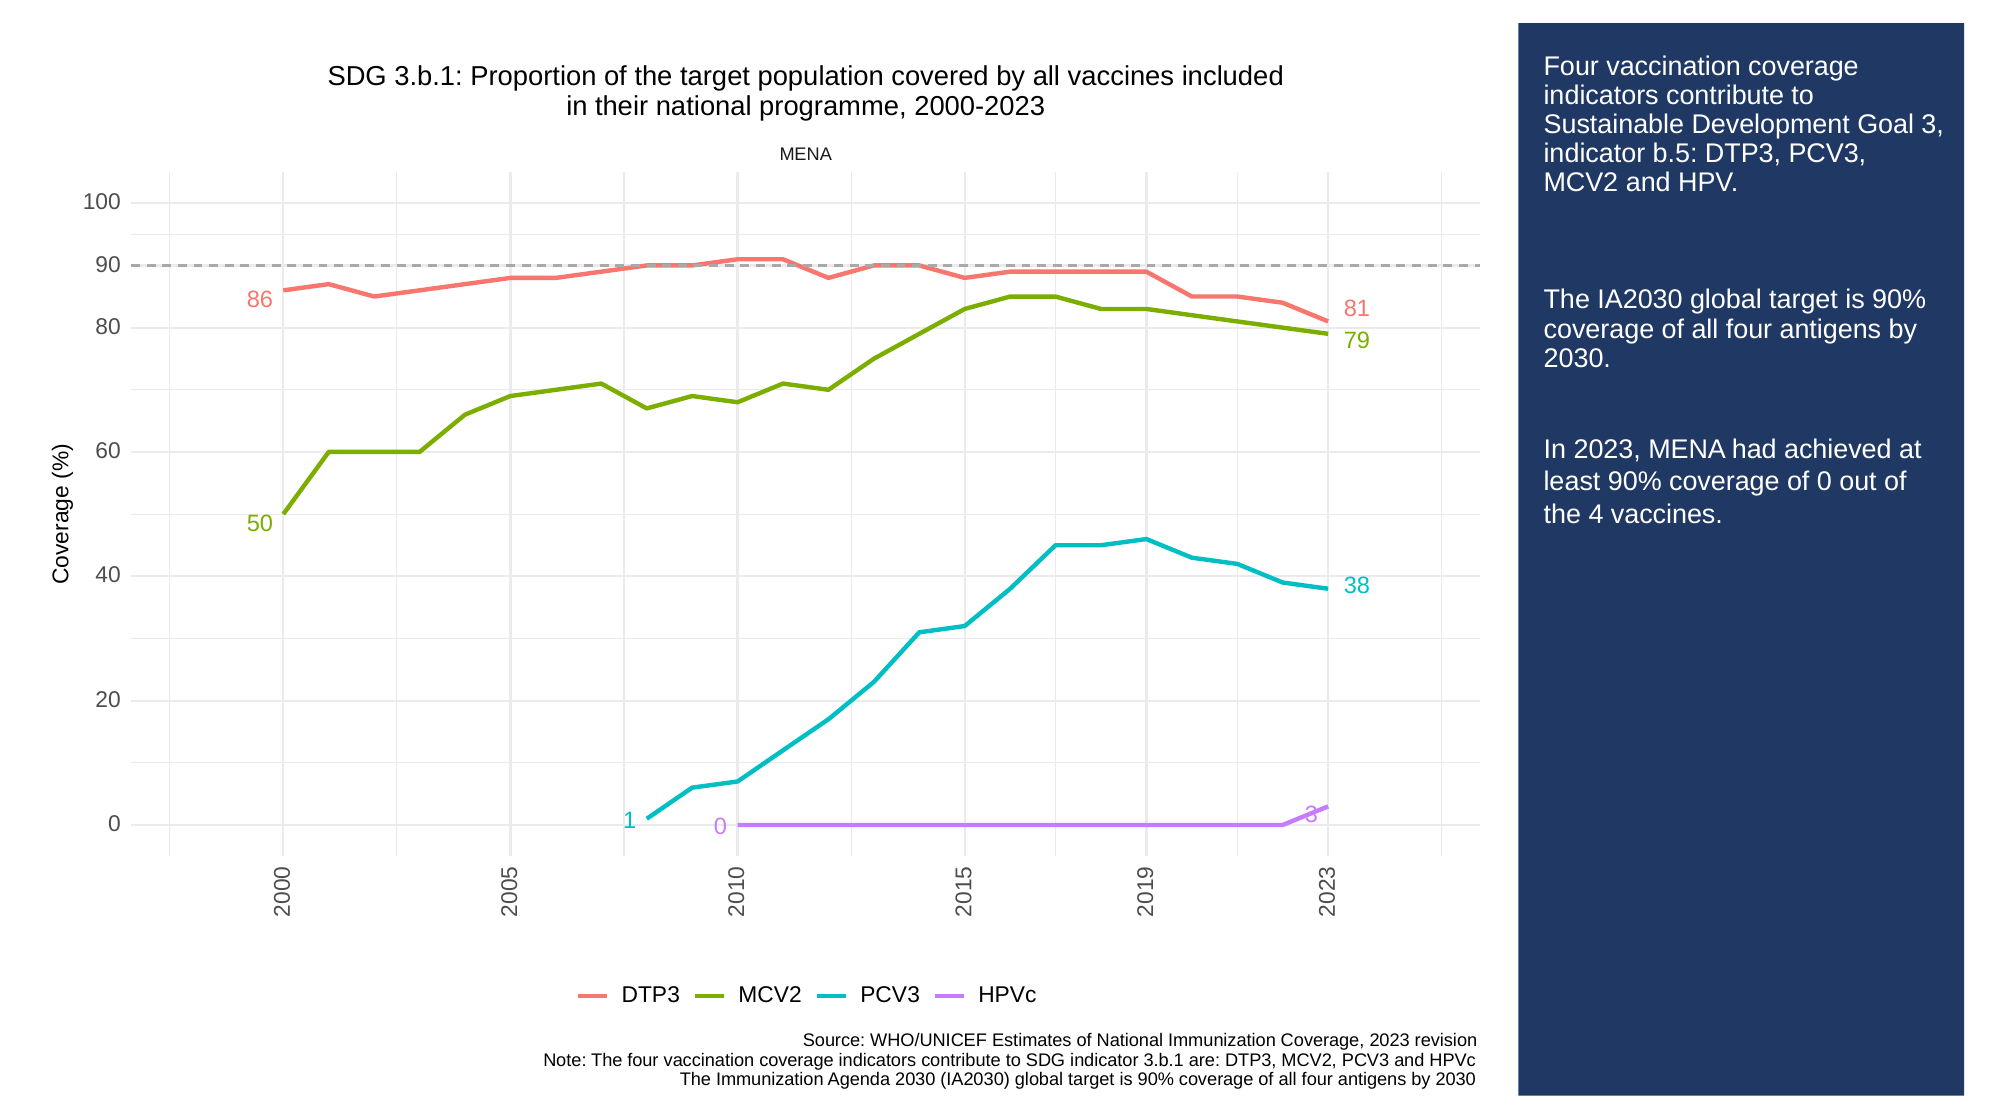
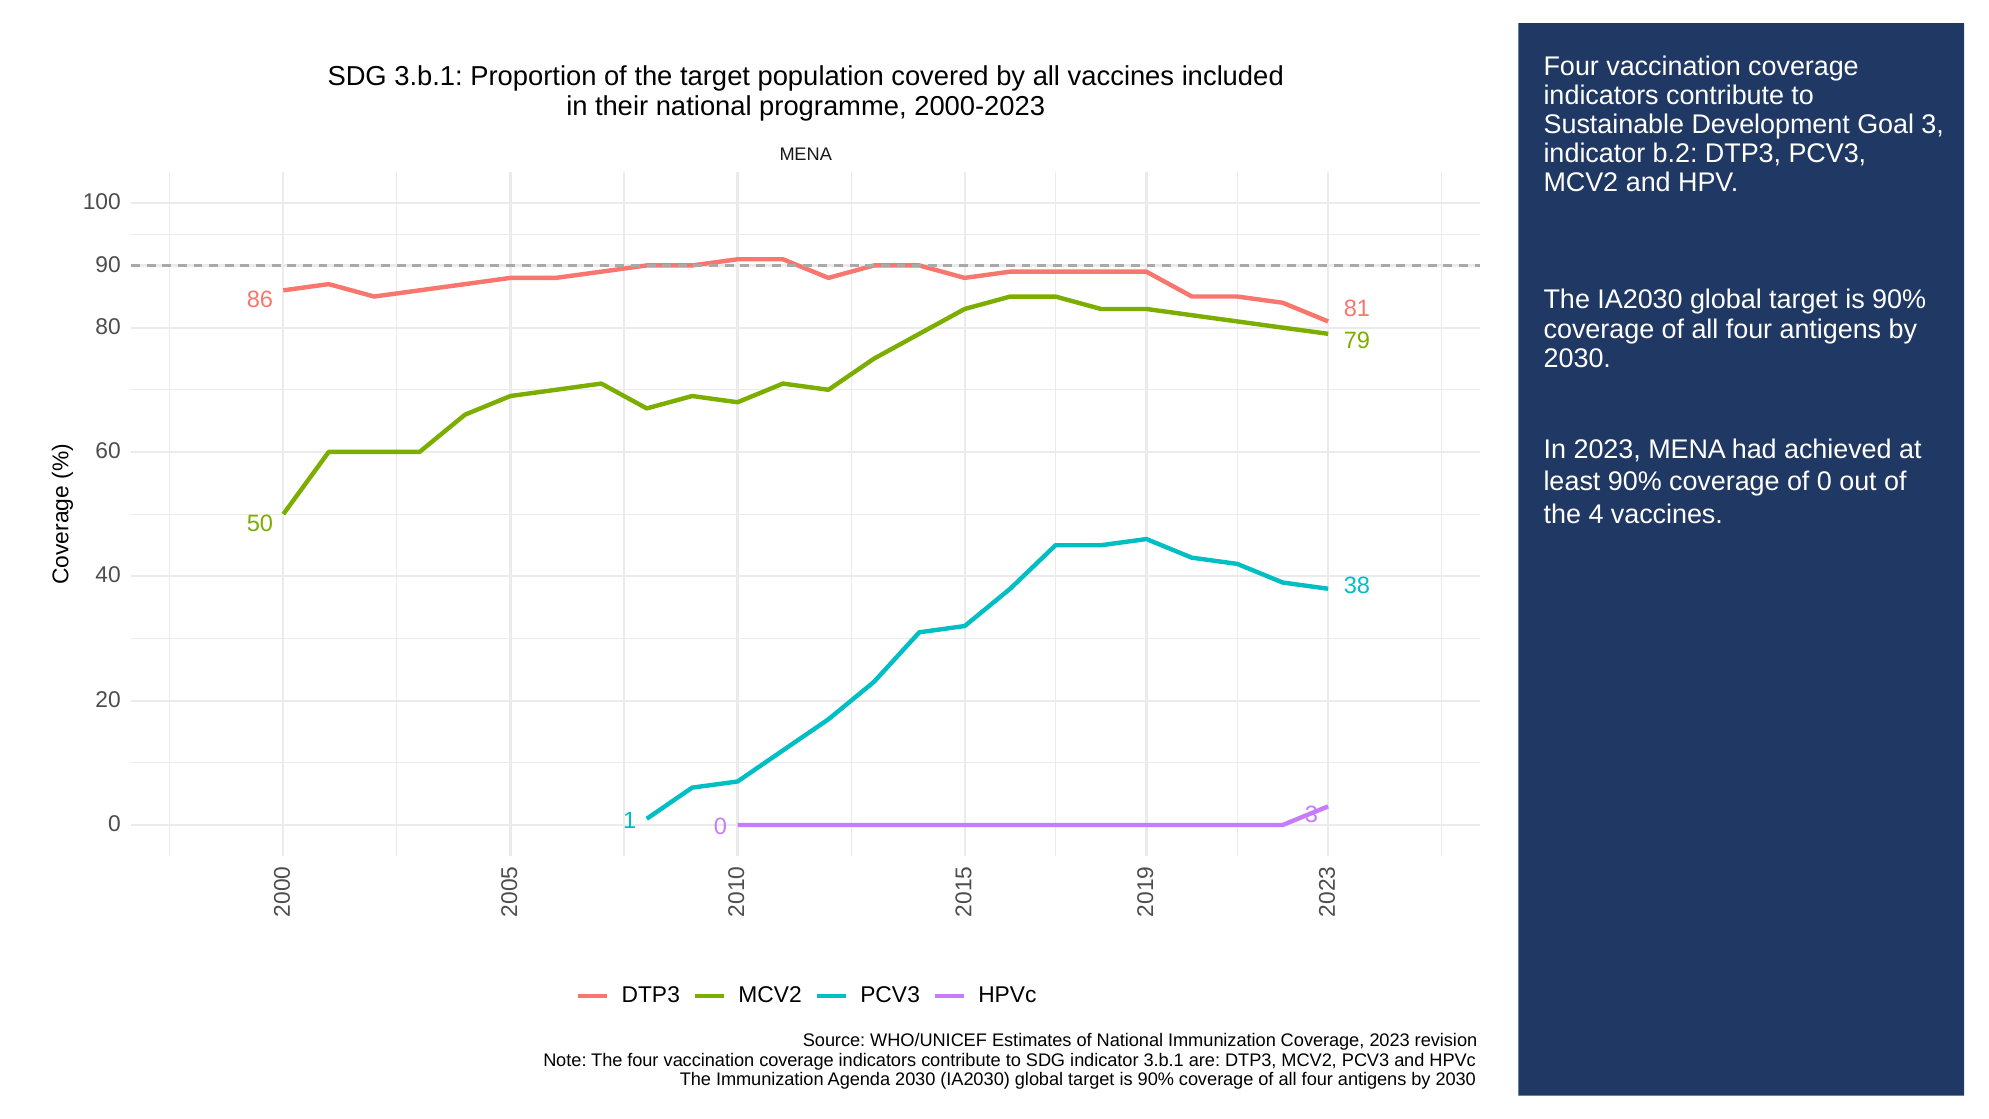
b.5: b.5 -> b.2
